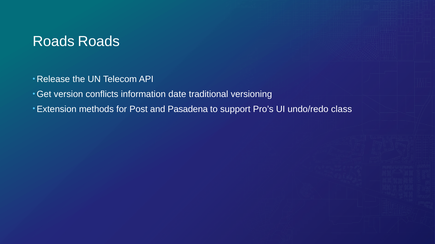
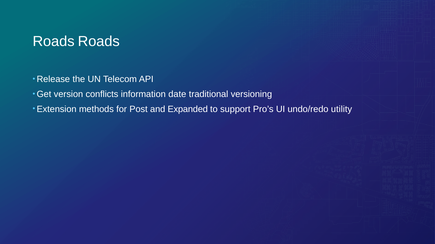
Pasadena: Pasadena -> Expanded
class: class -> utility
